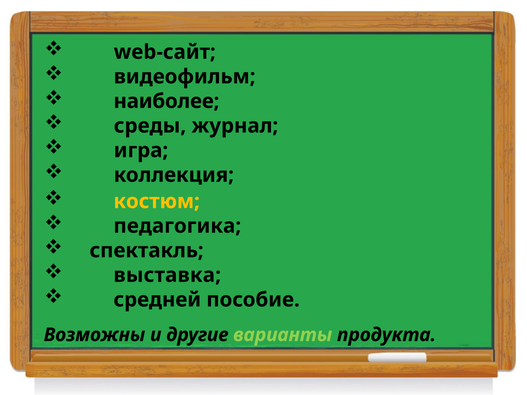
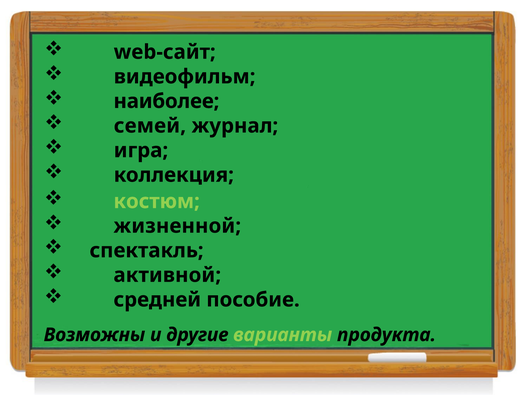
среды: среды -> семей
костюм colour: yellow -> light green
педагогика: педагогика -> жизненной
выставка: выставка -> активной
